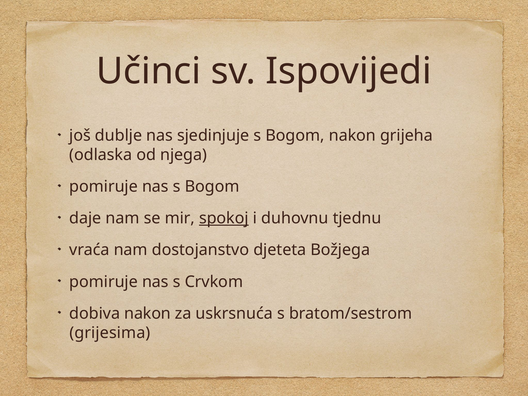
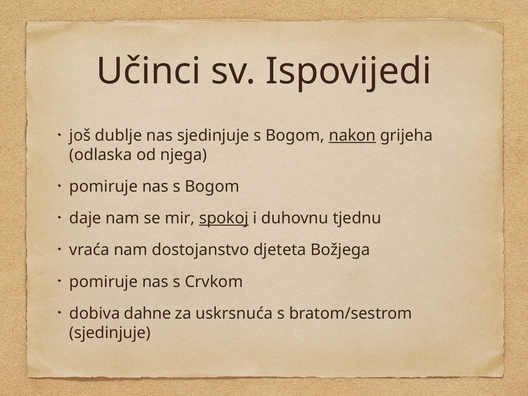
nakon at (352, 136) underline: none -> present
dobiva nakon: nakon -> dahne
grijesima at (110, 333): grijesima -> sjedinjuje
